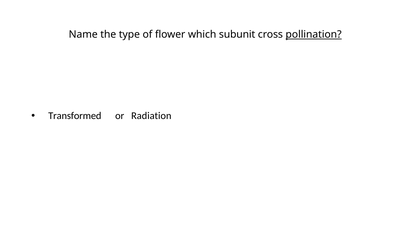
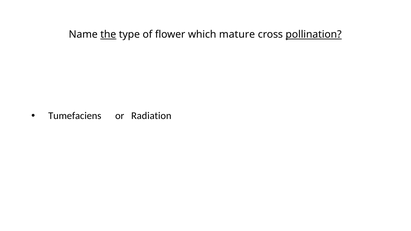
the underline: none -> present
subunit: subunit -> mature
Transformed: Transformed -> Tumefaciens
